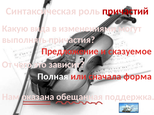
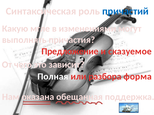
причастий colour: red -> blue
вида: вида -> мгле
сначала: сначала -> разбора
